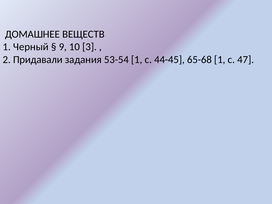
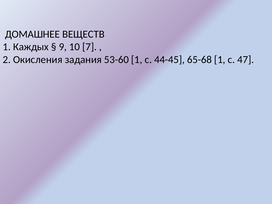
Черный: Черный -> Каждых
3: 3 -> 7
Придавали: Придавали -> Окисления
53-54: 53-54 -> 53-60
